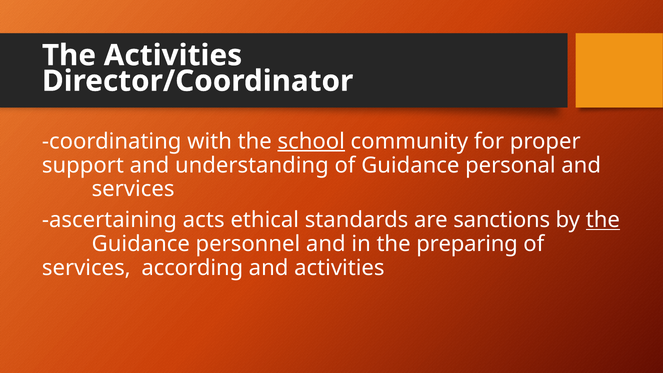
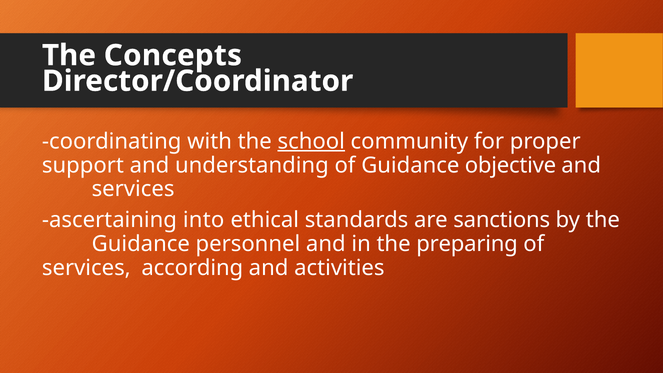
The Activities: Activities -> Concepts
personal: personal -> objective
acts: acts -> into
the at (603, 220) underline: present -> none
